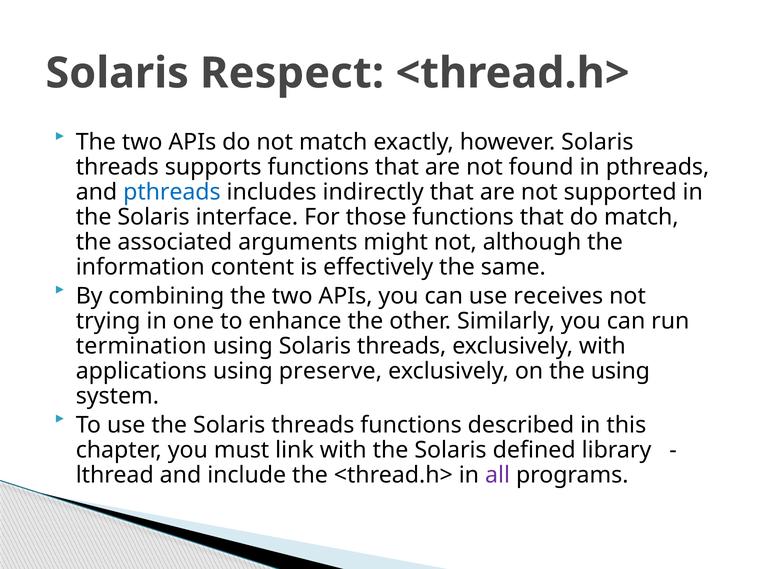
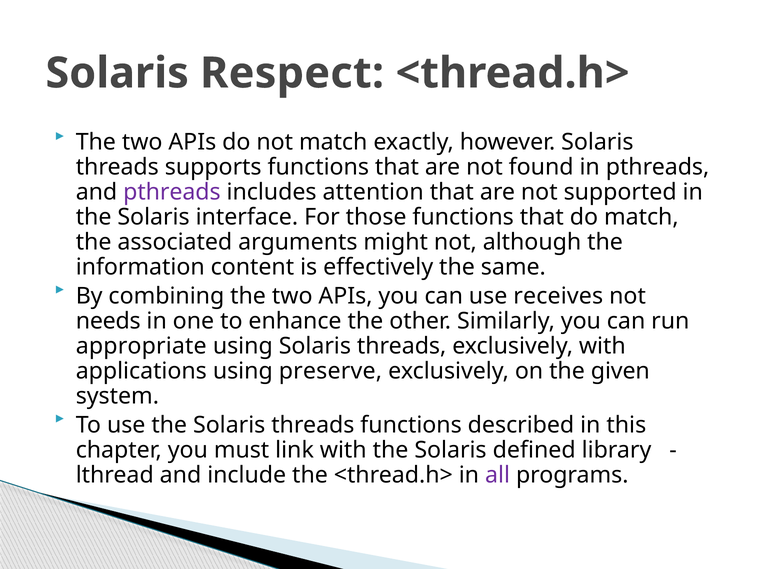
pthreads at (172, 192) colour: blue -> purple
indirectly: indirectly -> attention
trying: trying -> needs
termination: termination -> appropriate
the using: using -> given
